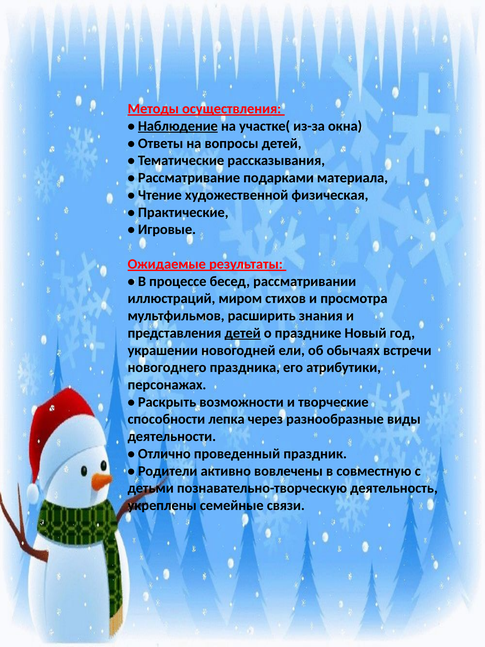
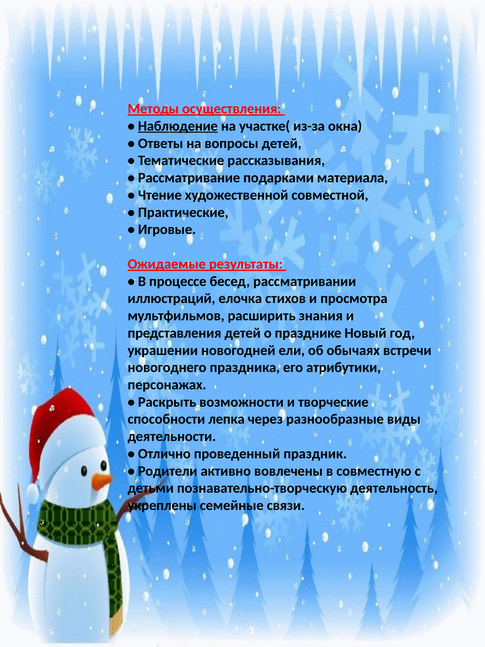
физическая: физическая -> совместной
миром: миром -> елочка
детей at (243, 333) underline: present -> none
